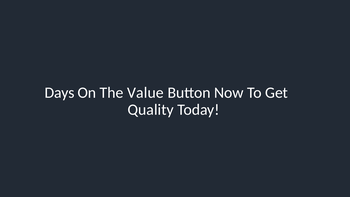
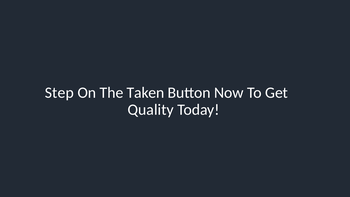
Days: Days -> Step
Value: Value -> Taken
